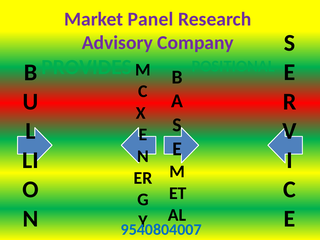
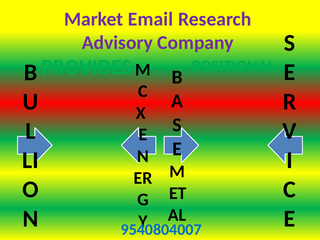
Panel: Panel -> Email
